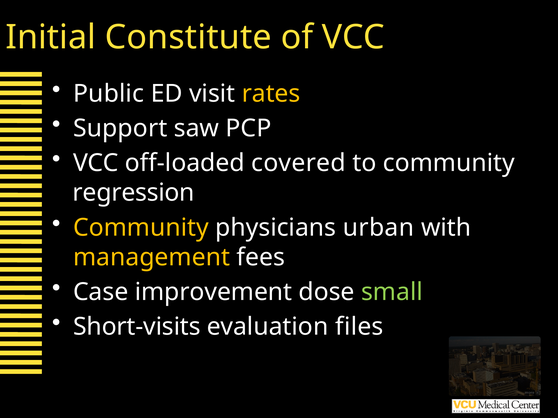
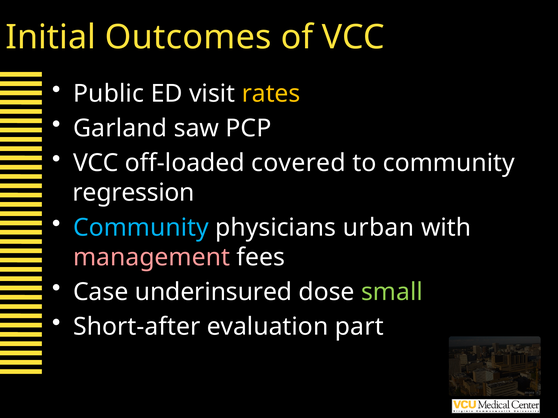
Constitute: Constitute -> Outcomes
Support: Support -> Garland
Community at (141, 228) colour: yellow -> light blue
management colour: yellow -> pink
improvement: improvement -> underinsured
Short-visits: Short-visits -> Short-after
files: files -> part
